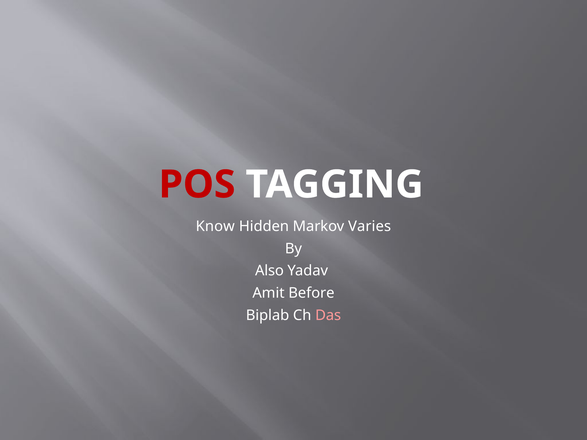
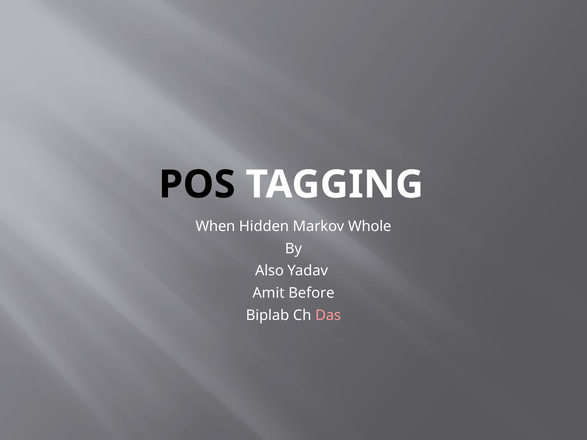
POS colour: red -> black
Know: Know -> When
Varies: Varies -> Whole
